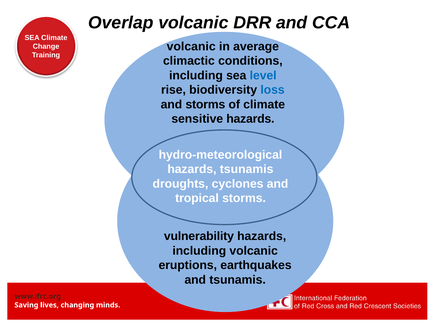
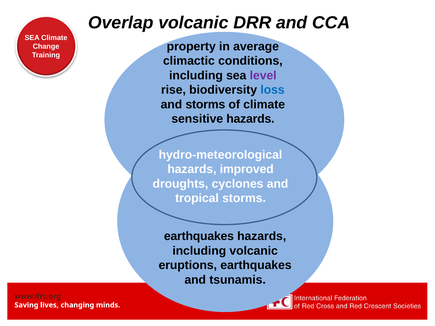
volcanic at (191, 47): volcanic -> property
level colour: blue -> purple
hazards tsunamis: tsunamis -> improved
vulnerability at (199, 237): vulnerability -> earthquakes
